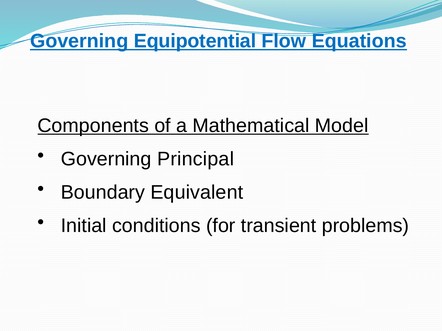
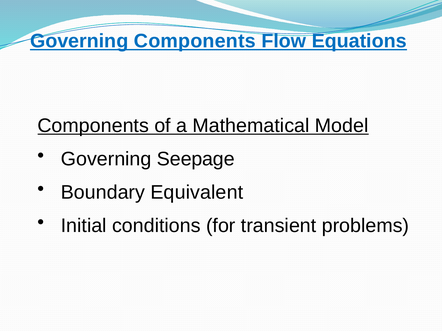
Governing Equipotential: Equipotential -> Components
Principal: Principal -> Seepage
